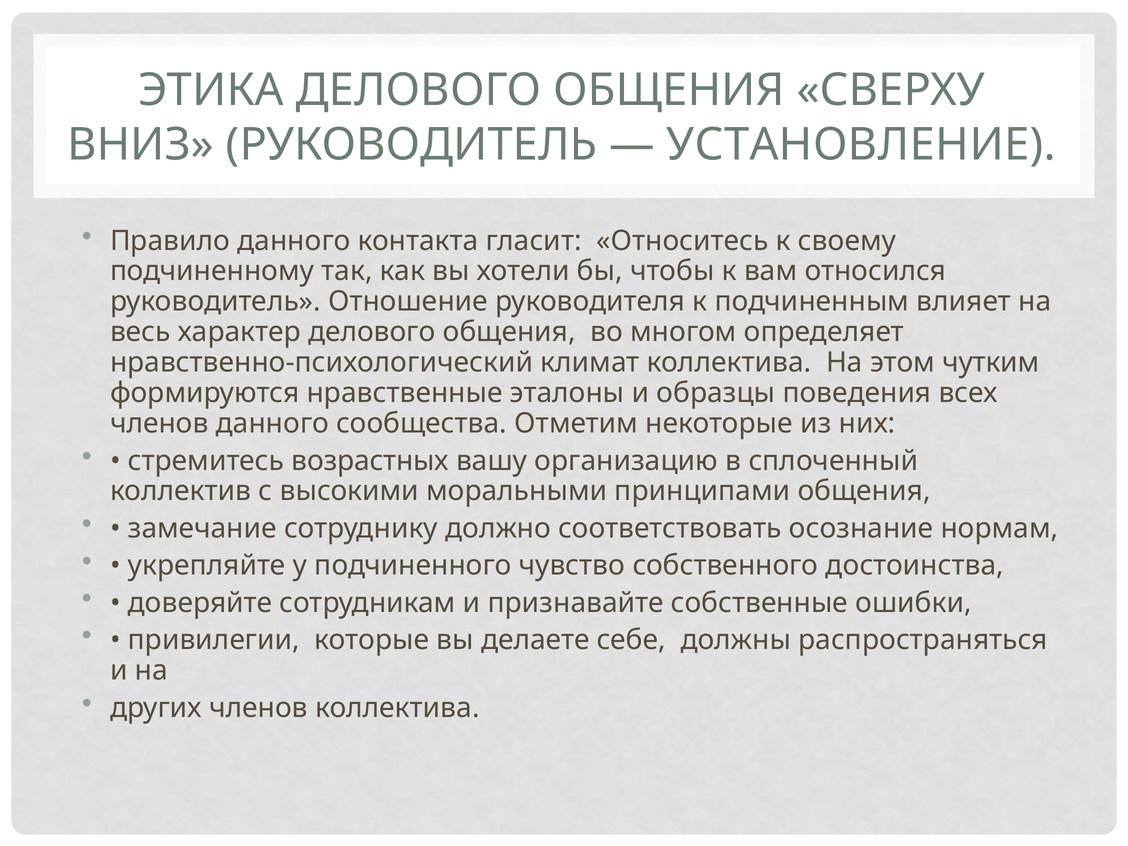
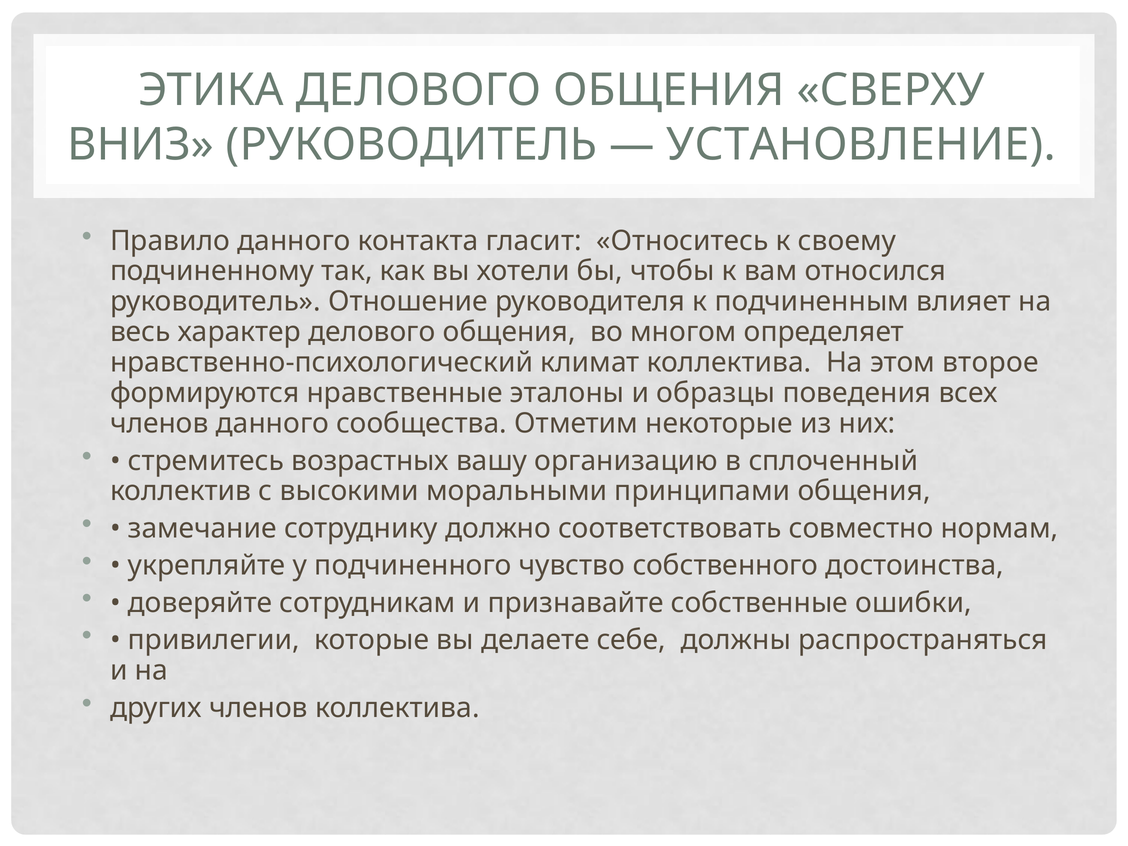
чутким: чутким -> второе
осознание: осознание -> совместно
